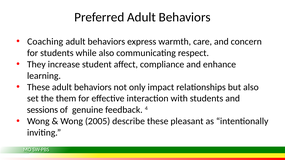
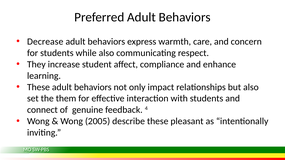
Coaching: Coaching -> Decrease
sessions: sessions -> connect
